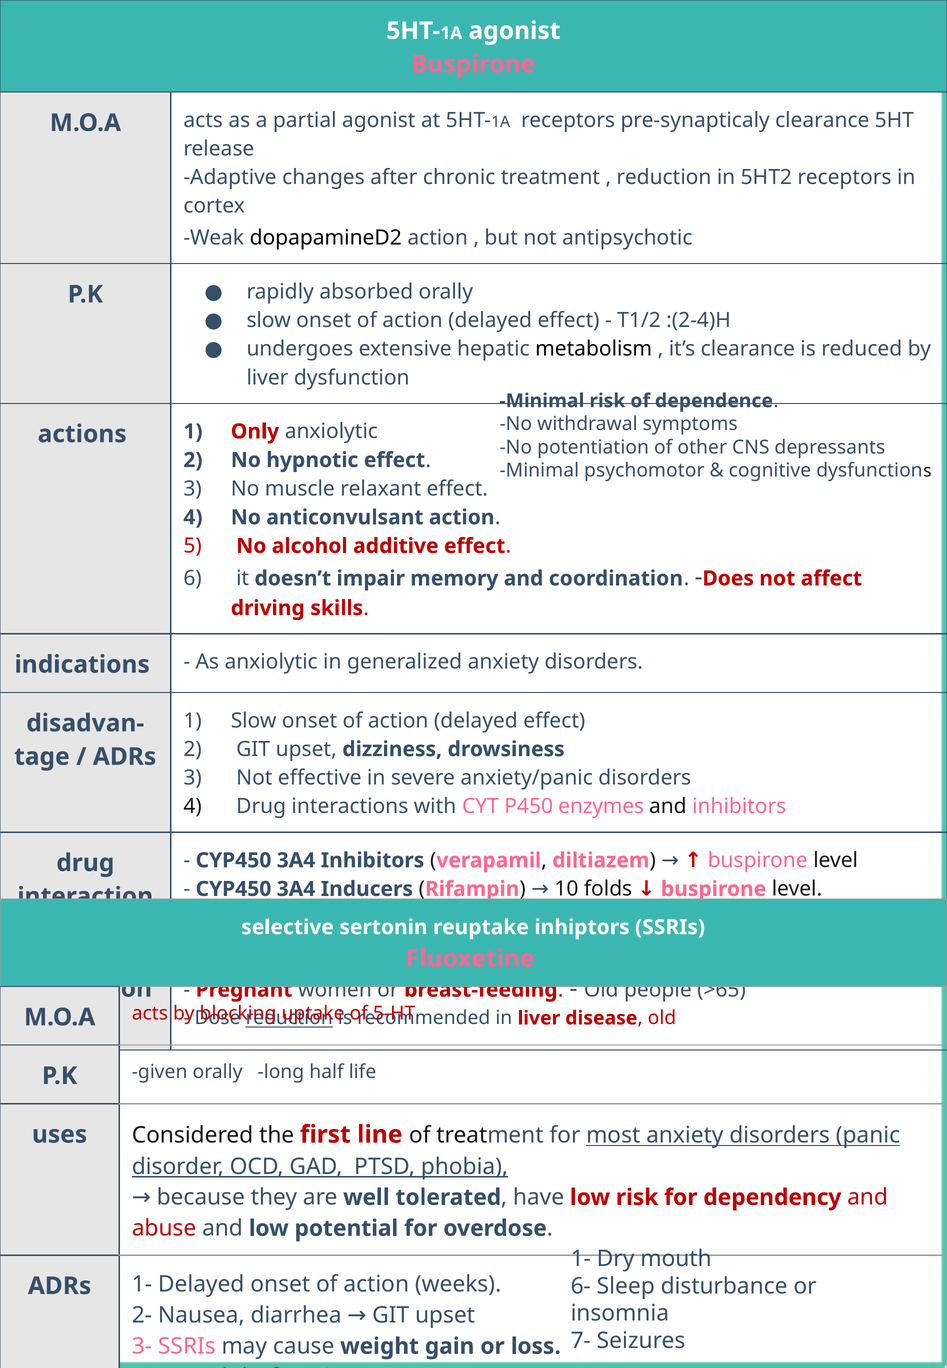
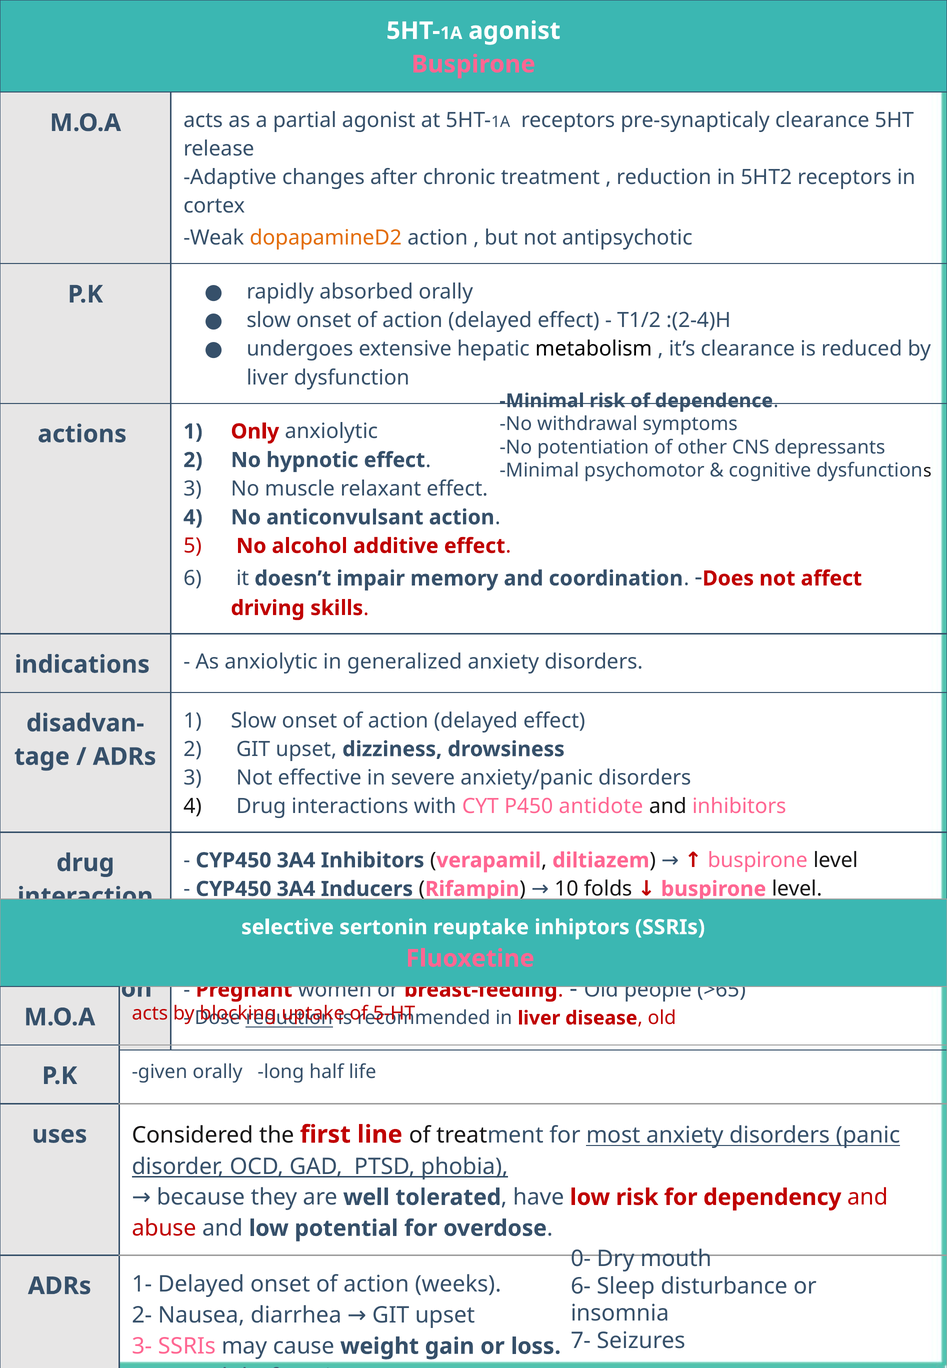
dopapamineD2 colour: black -> orange
enzymes: enzymes -> antidote
1- at (581, 1259): 1- -> 0-
